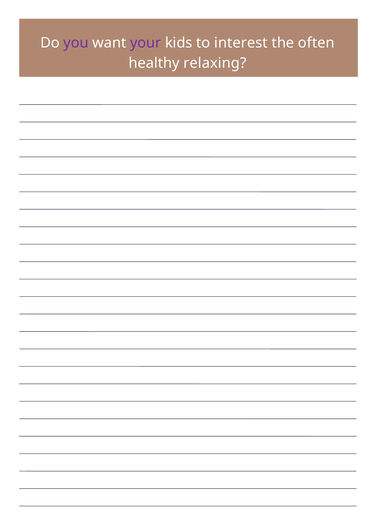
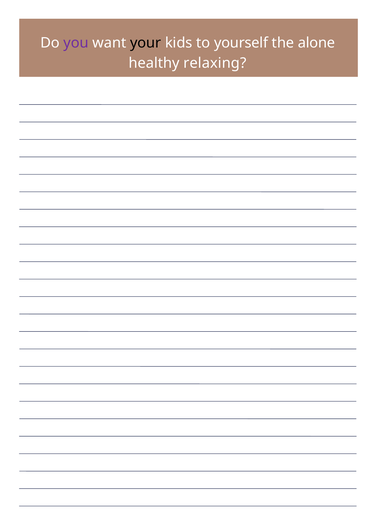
your colour: purple -> black
interest: interest -> yourself
often: often -> alone
